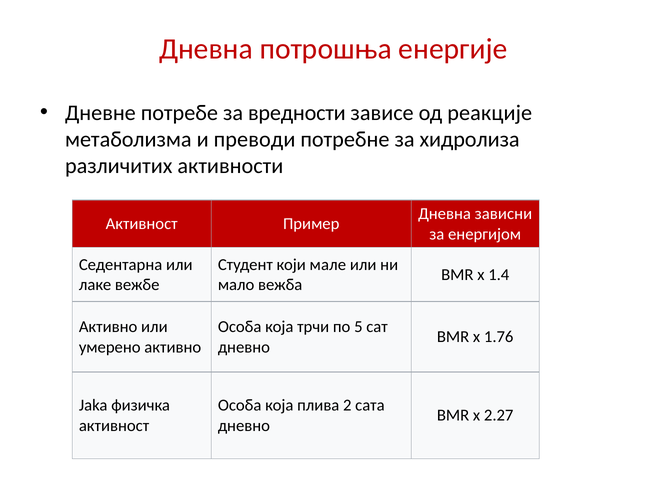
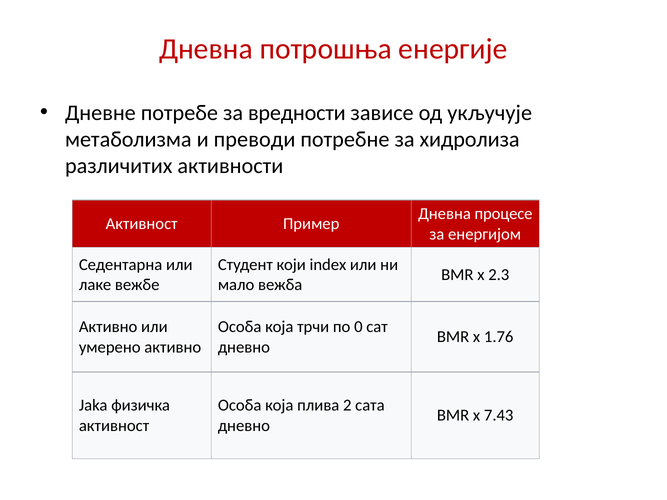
реакције: реакције -> укључује
зависни: зависни -> процесе
мале: мале -> index
1.4: 1.4 -> 2.3
5: 5 -> 0
2.27: 2.27 -> 7.43
